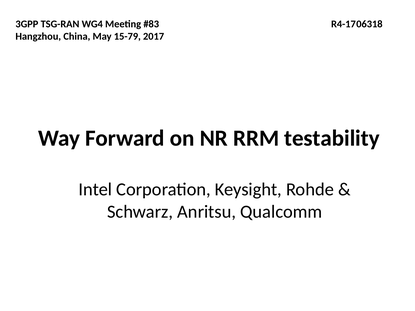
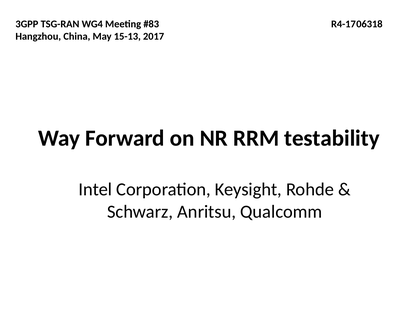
15-79: 15-79 -> 15-13
